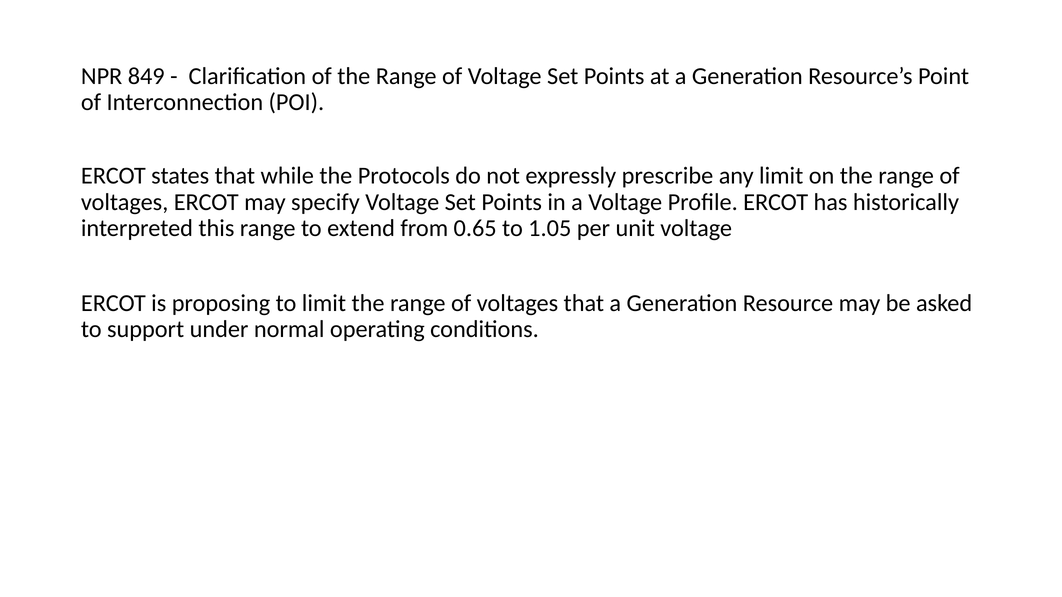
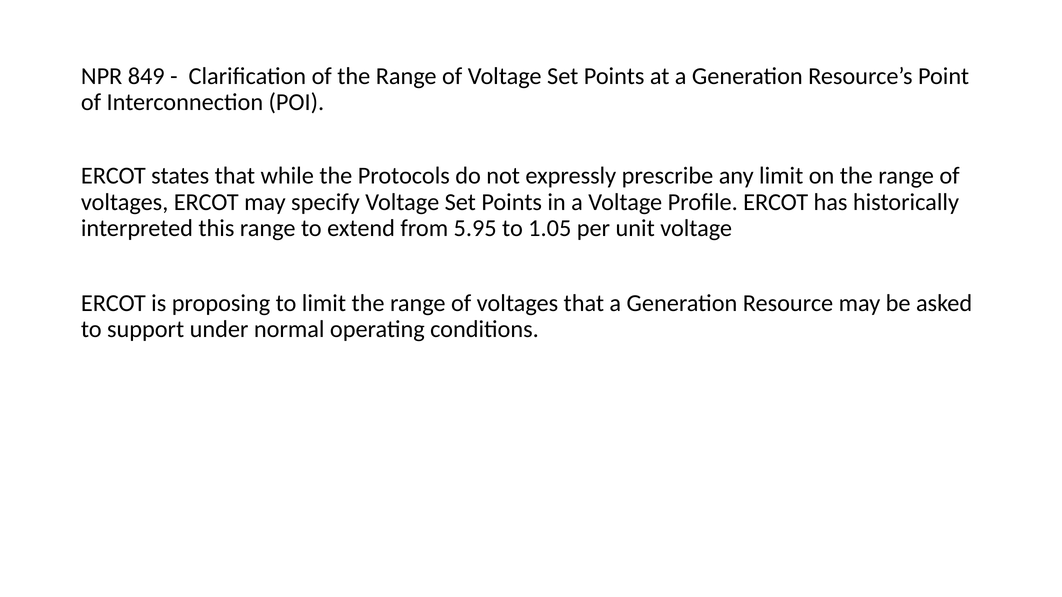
0.65: 0.65 -> 5.95
